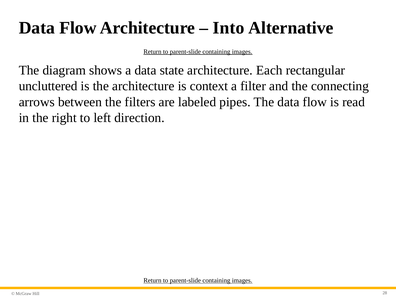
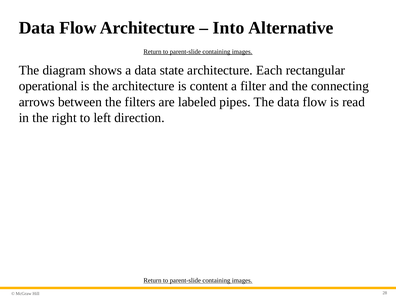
uncluttered: uncluttered -> operational
context: context -> content
